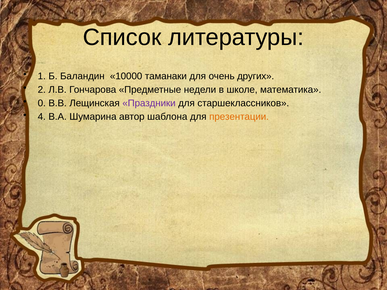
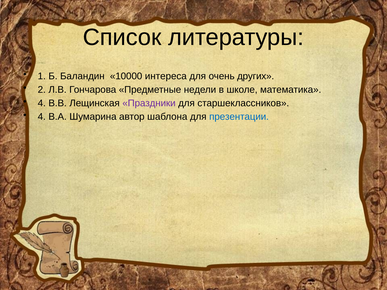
таманаки: таманаки -> интереса
0 at (42, 103): 0 -> 4
презентации colour: orange -> blue
